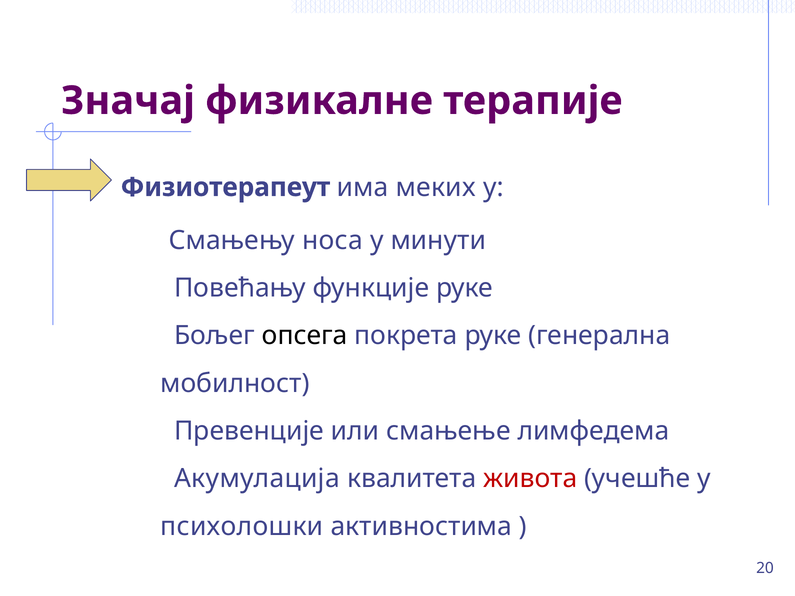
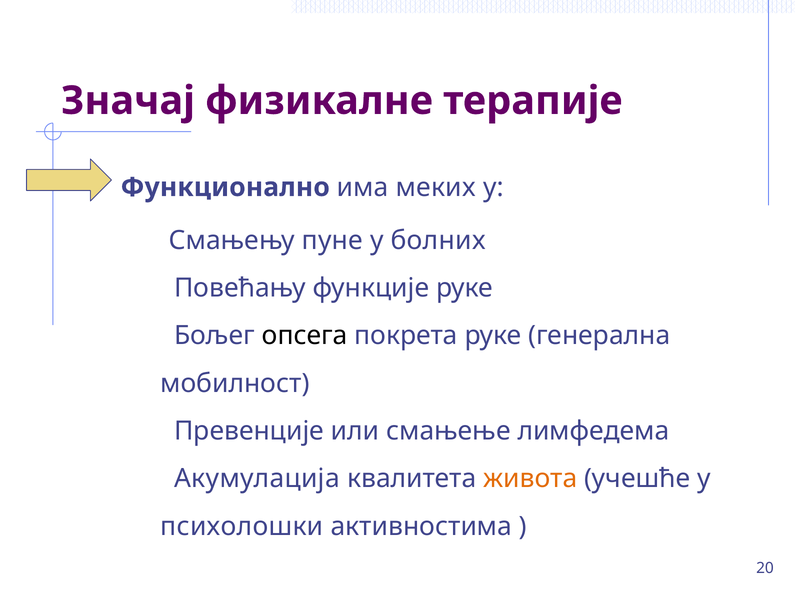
Физиотерапеут: Физиотерапеут -> Функционално
носа: носа -> пуне
минути: минути -> болних
живота colour: red -> orange
